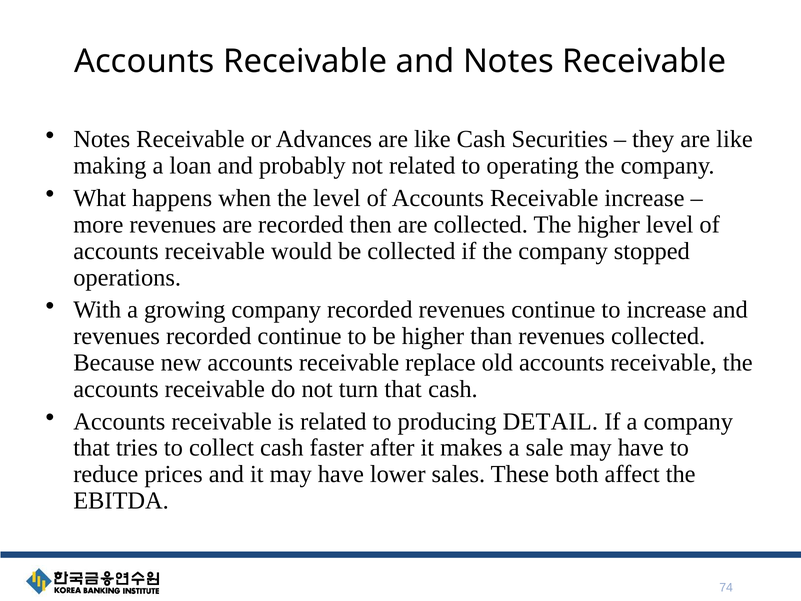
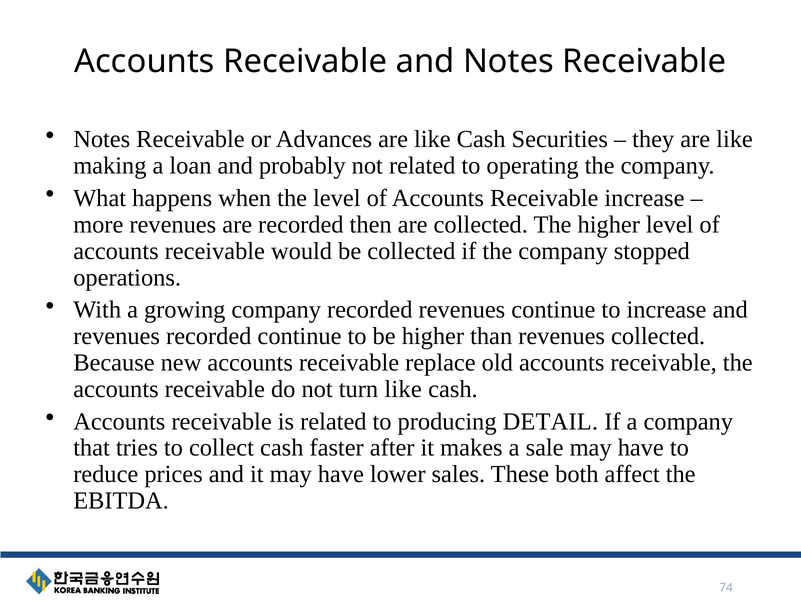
turn that: that -> like
